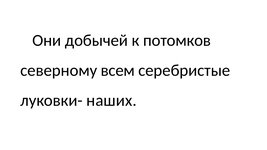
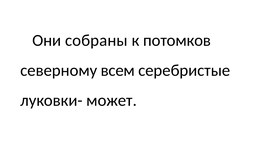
добычей: добычей -> собраны
наших: наших -> может
